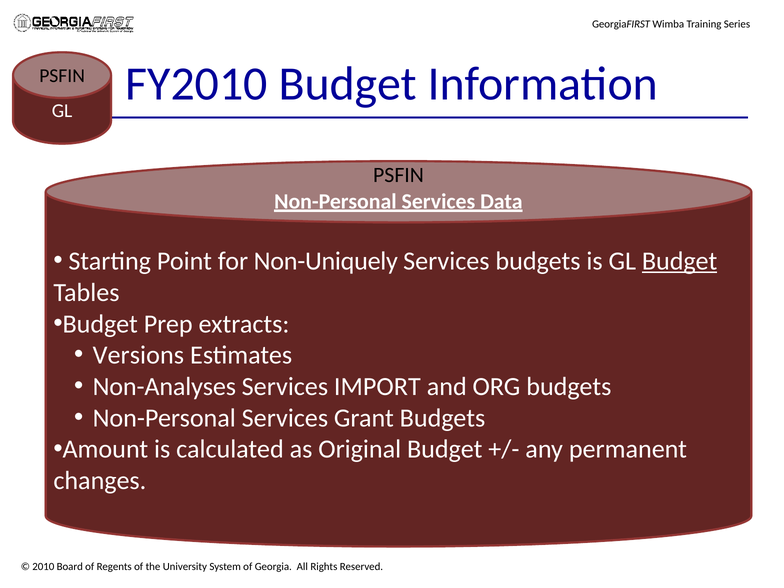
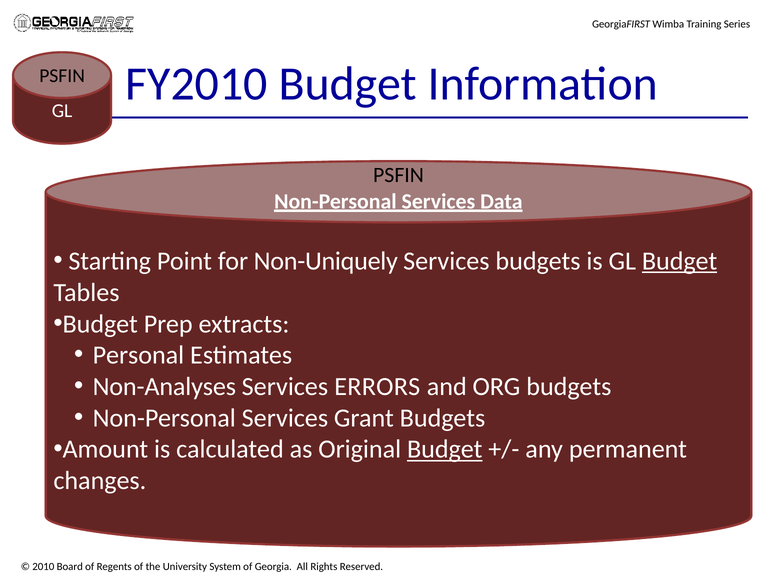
Versions: Versions -> Personal
IMPORT: IMPORT -> ERRORS
Budget at (445, 449) underline: none -> present
